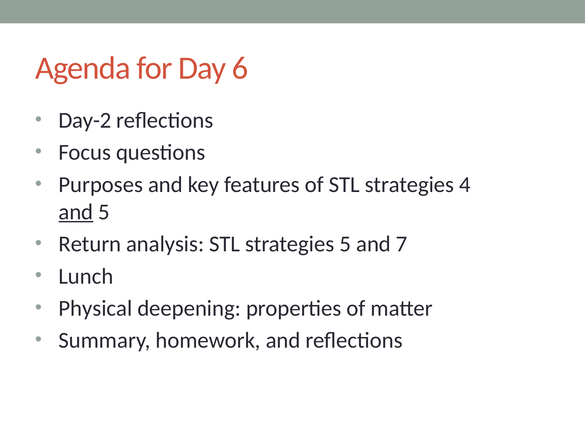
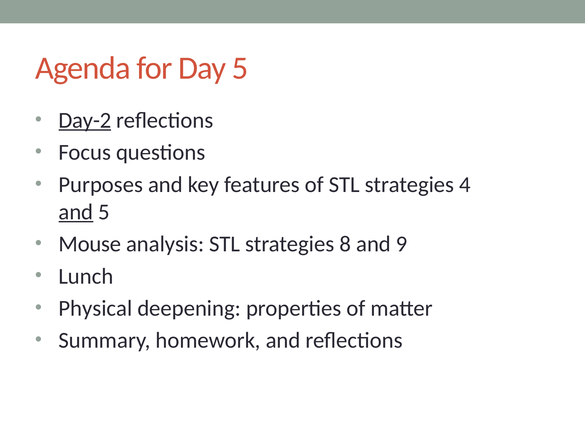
Day 6: 6 -> 5
Day-2 underline: none -> present
Return: Return -> Mouse
strategies 5: 5 -> 8
7: 7 -> 9
